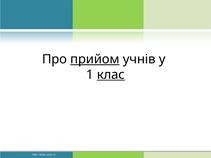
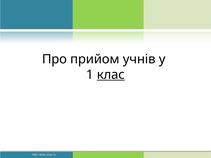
прийом underline: present -> none
